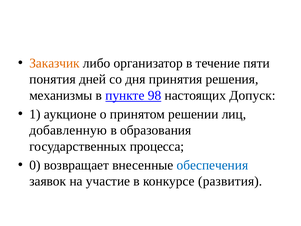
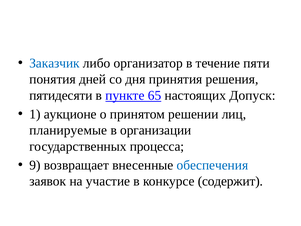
Заказчик colour: orange -> blue
механизмы: механизмы -> пятидесяти
98: 98 -> 65
добавленную: добавленную -> планируемые
образования: образования -> организации
0: 0 -> 9
развития: развития -> содержит
